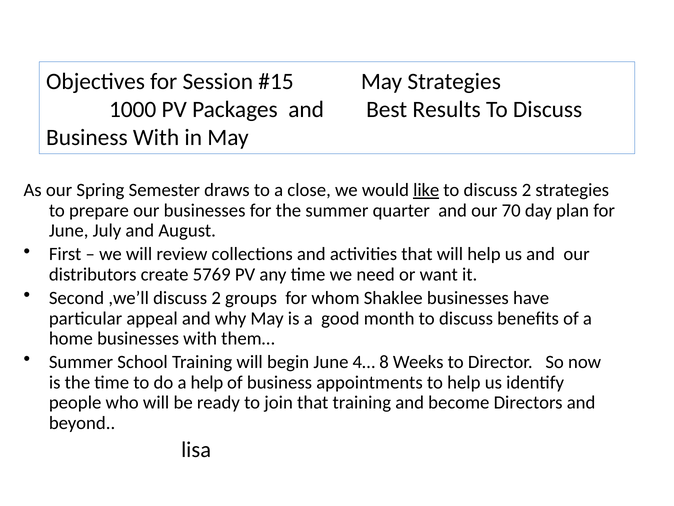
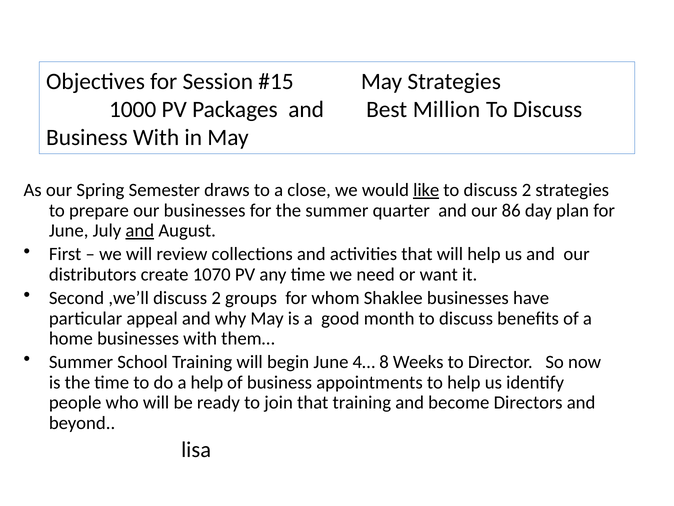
Results: Results -> Million
70: 70 -> 86
and at (140, 230) underline: none -> present
5769: 5769 -> 1070
